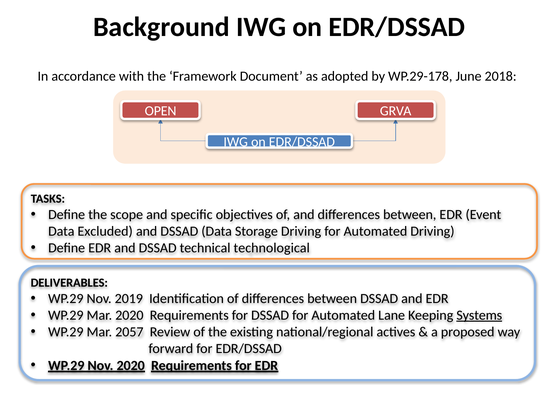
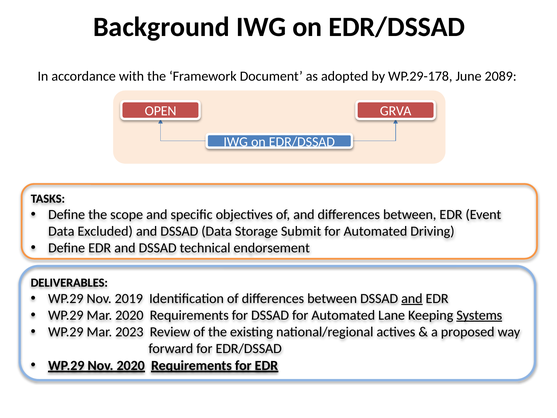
2018: 2018 -> 2089
Storage Driving: Driving -> Submit
technological: technological -> endorsement
and at (412, 298) underline: none -> present
2057: 2057 -> 2023
